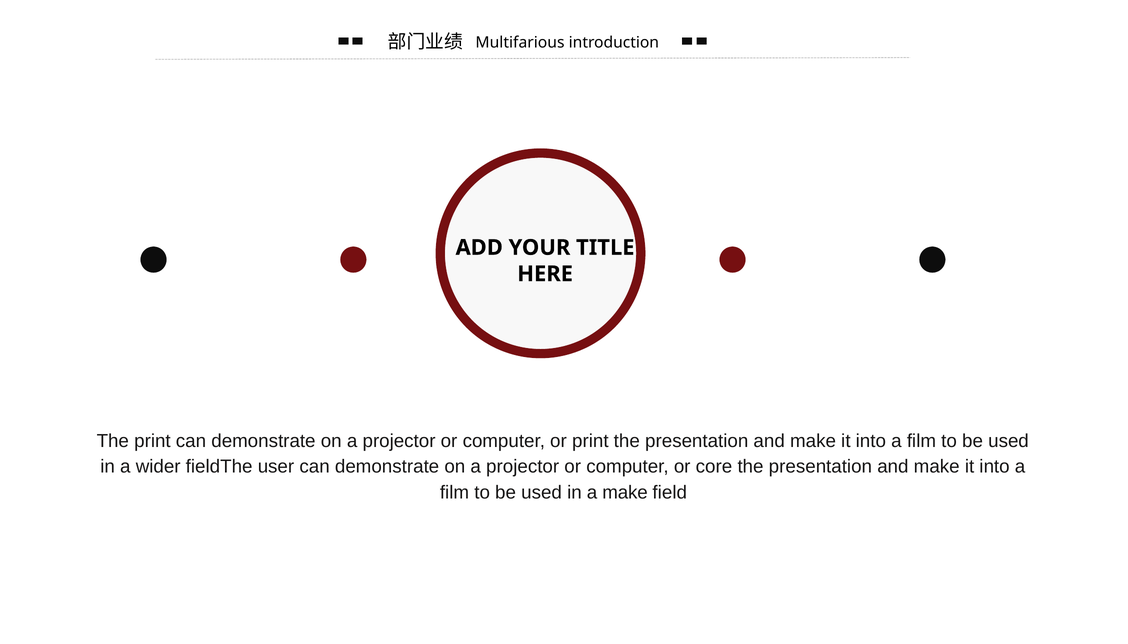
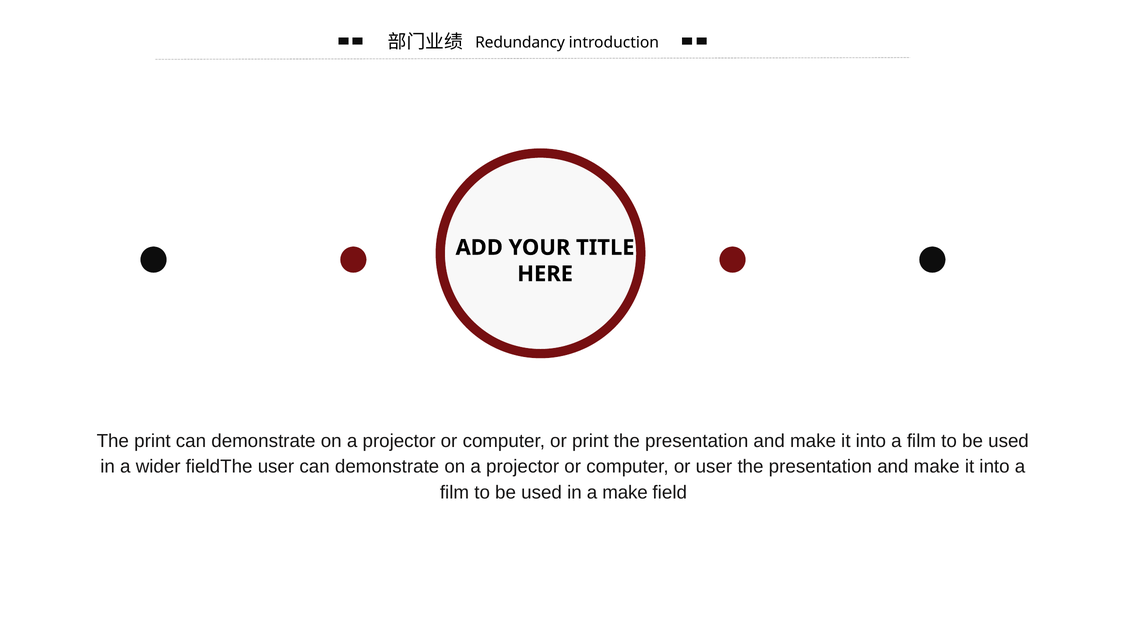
Multifarious: Multifarious -> Redundancy
or core: core -> user
